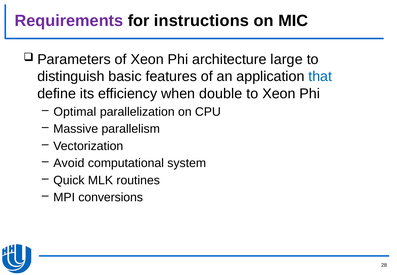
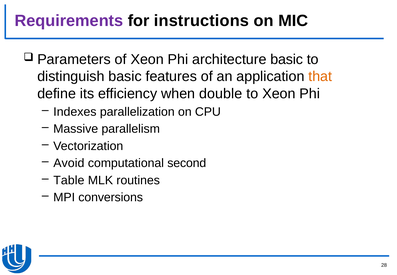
architecture large: large -> basic
that colour: blue -> orange
Optimal: Optimal -> Indexes
system: system -> second
Quick: Quick -> Table
